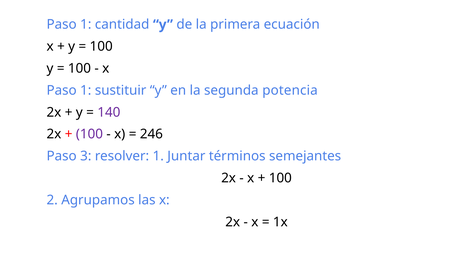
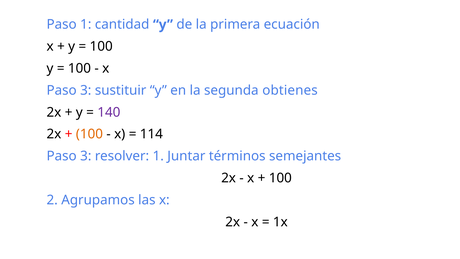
1 at (86, 90): 1 -> 3
potencia: potencia -> obtienes
100 at (89, 134) colour: purple -> orange
246: 246 -> 114
